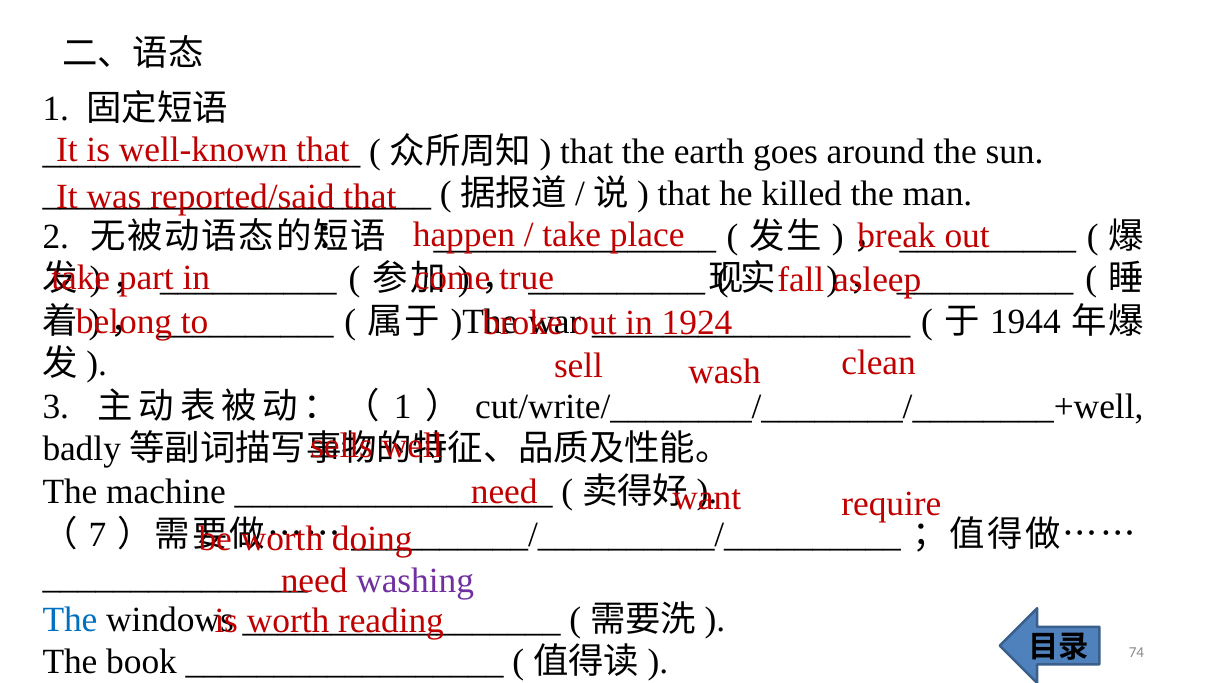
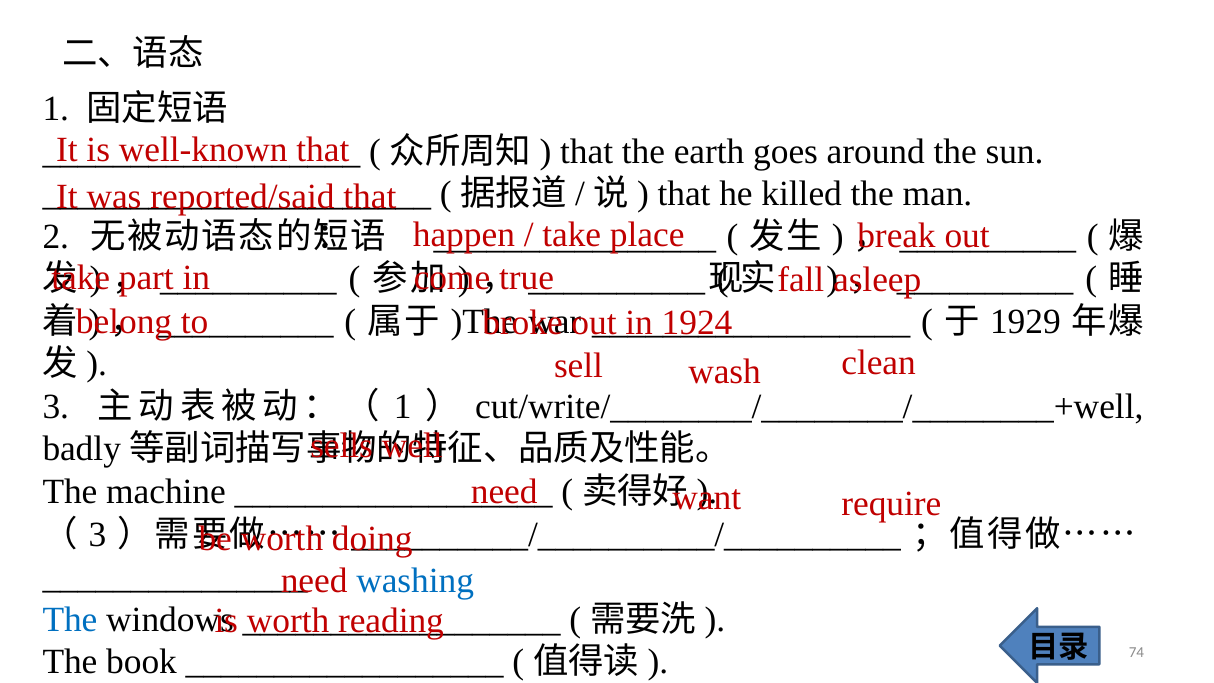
1944: 1944 -> 1929
7 at (98, 534): 7 -> 3
washing colour: purple -> blue
